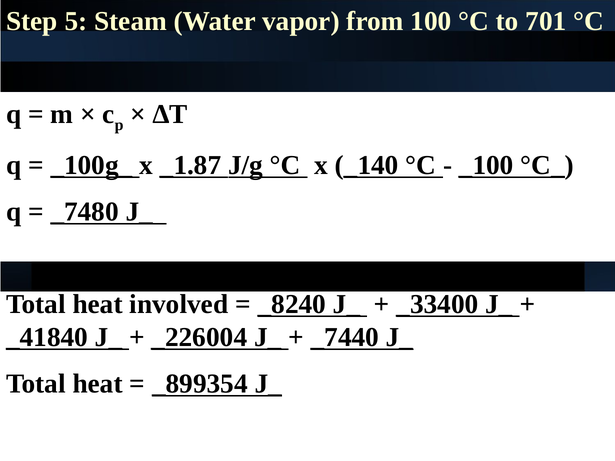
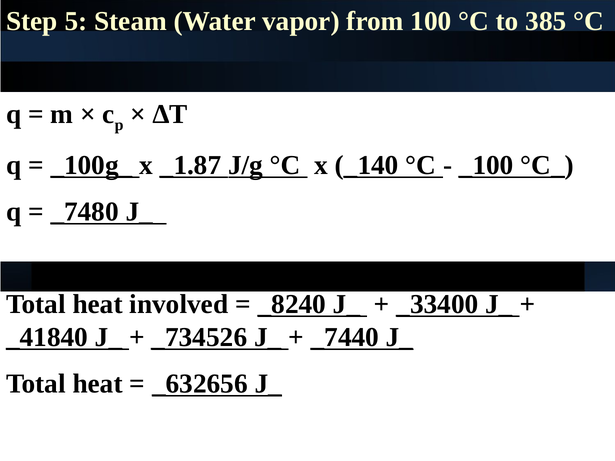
701: 701 -> 385
_226004: _226004 -> _734526
_899354: _899354 -> _632656
